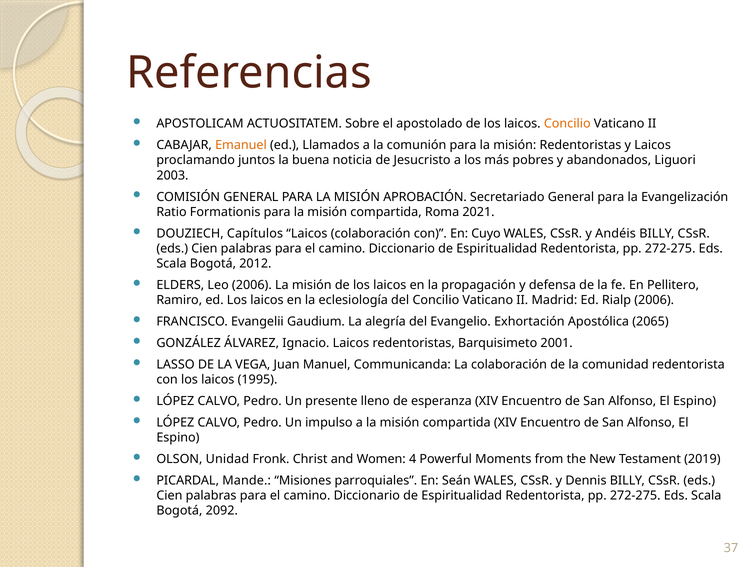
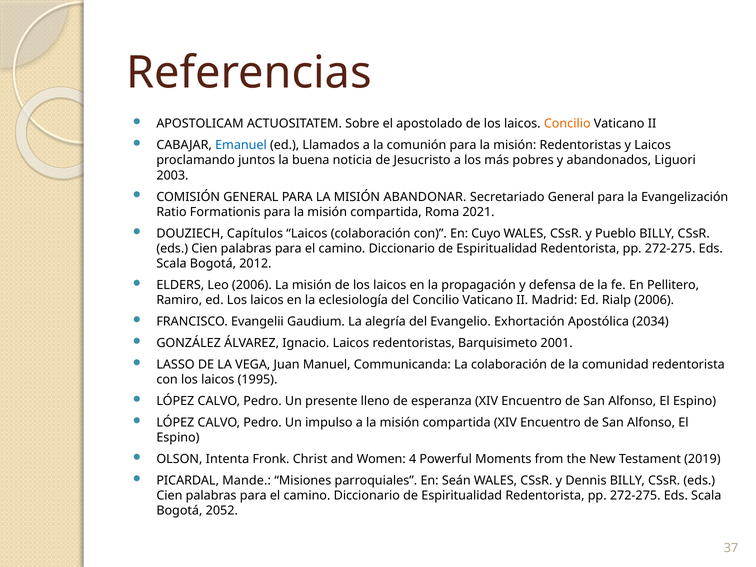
Emanuel colour: orange -> blue
APROBACIÓN: APROBACIÓN -> ABANDONAR
Andéis: Andéis -> Pueblo
2065: 2065 -> 2034
Unidad: Unidad -> Intenta
2092: 2092 -> 2052
